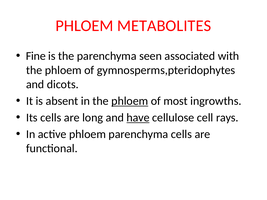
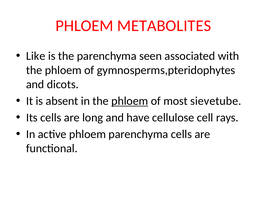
Fine: Fine -> Like
ingrowths: ingrowths -> sievetube
have underline: present -> none
